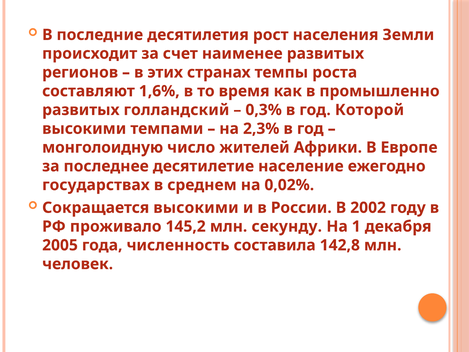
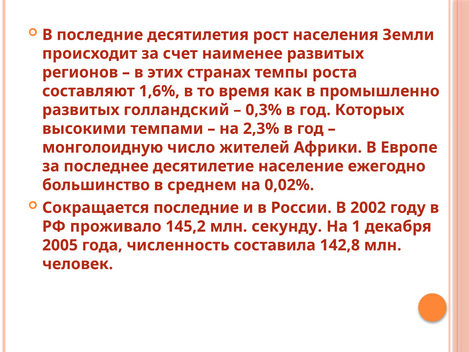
Которой: Которой -> Которых
государствах: государствах -> большинство
Сокращается высокими: высокими -> последние
